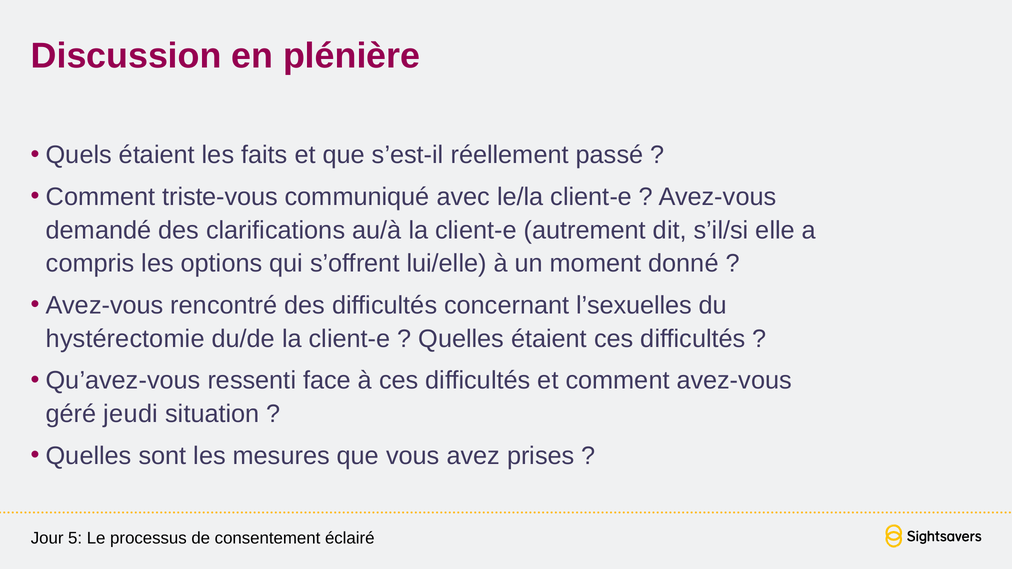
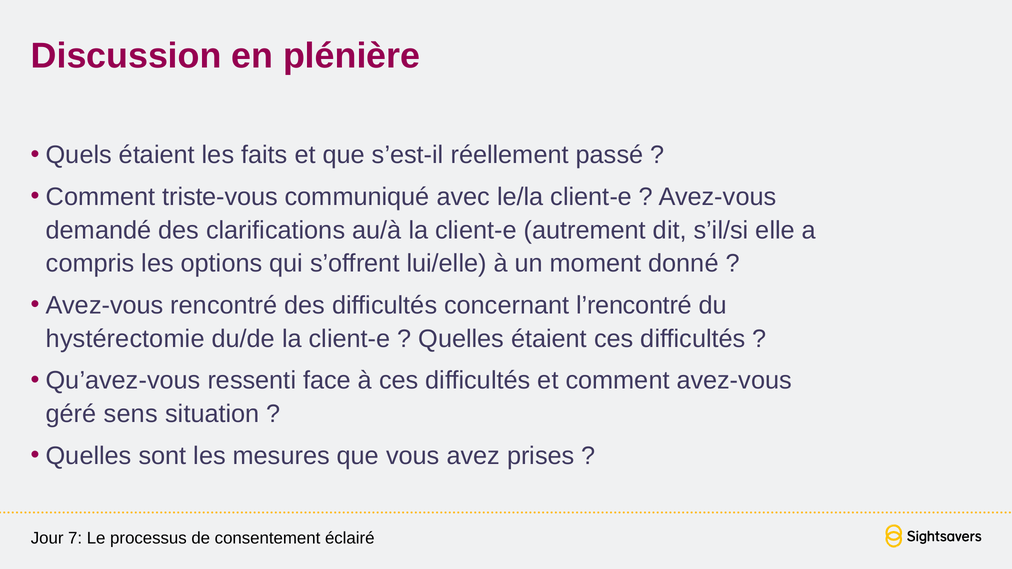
l’sexuelles: l’sexuelles -> l’rencontré
jeudi: jeudi -> sens
5: 5 -> 7
